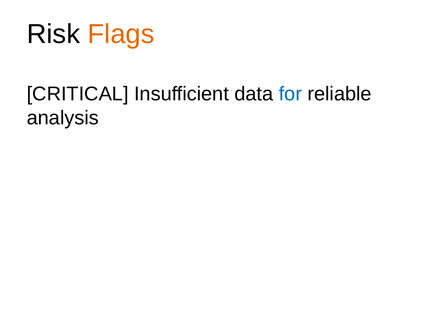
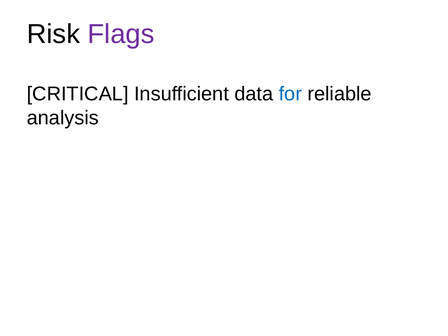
Flags colour: orange -> purple
